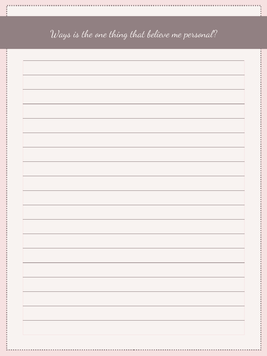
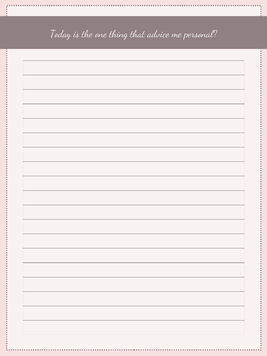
Ways: Ways -> Today
believe: believe -> advice
